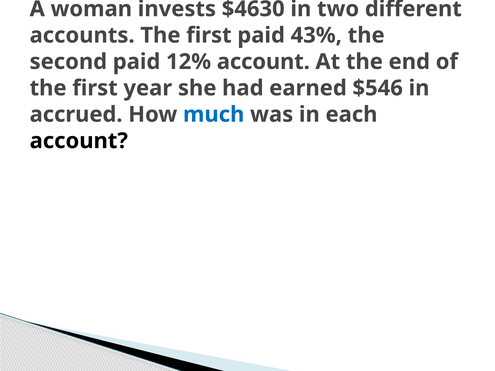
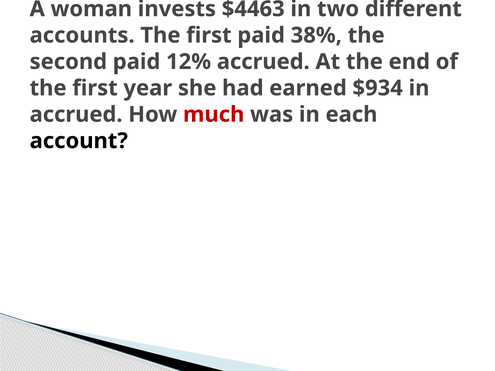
$4630: $4630 -> $4463
43%: 43% -> 38%
12% account: account -> accrued
$546: $546 -> $934
much colour: blue -> red
